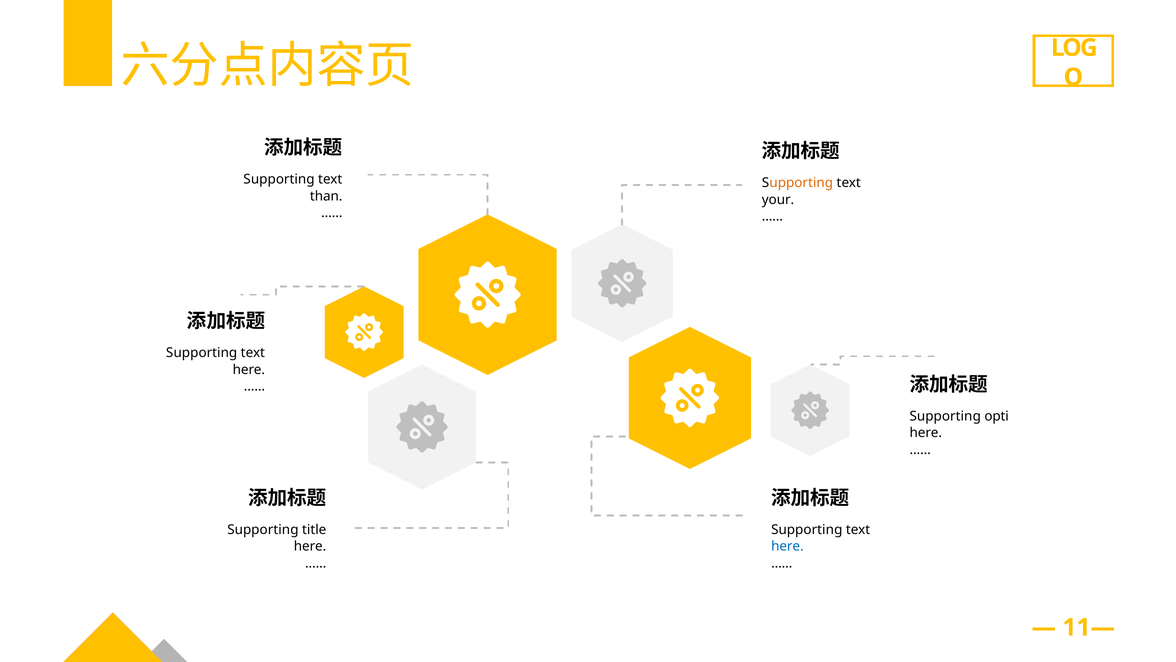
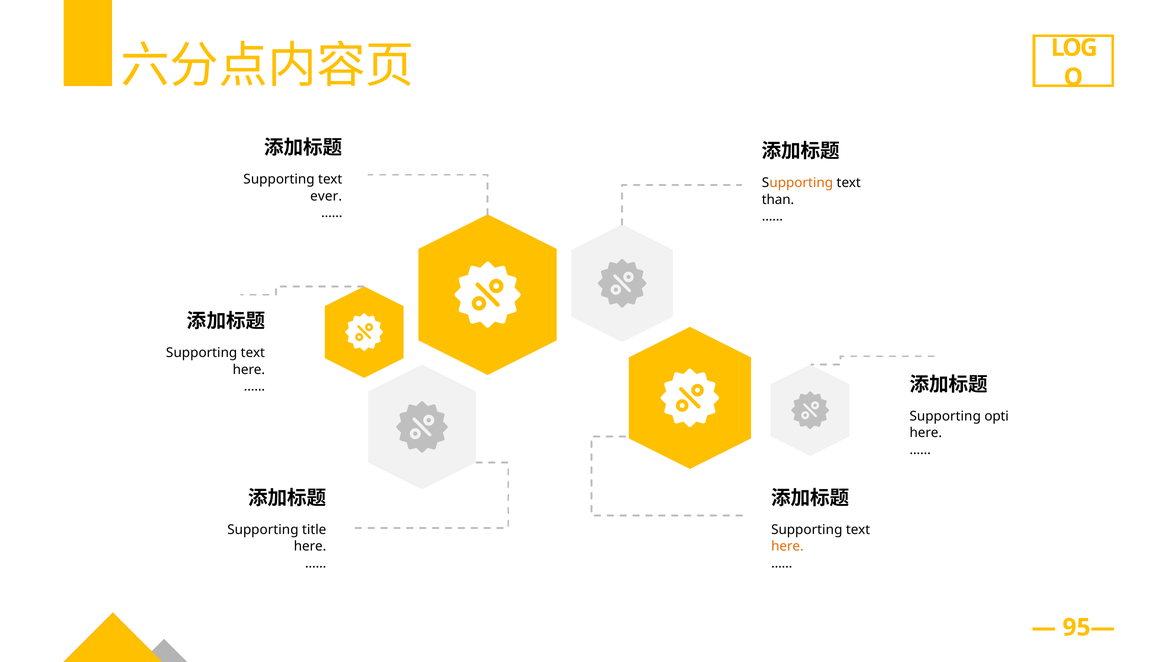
than: than -> ever
your: your -> than
here at (787, 546) colour: blue -> orange
11—: 11— -> 95—
